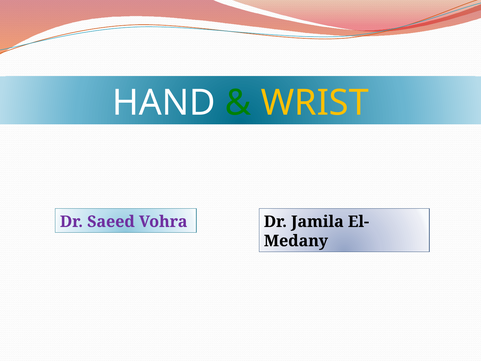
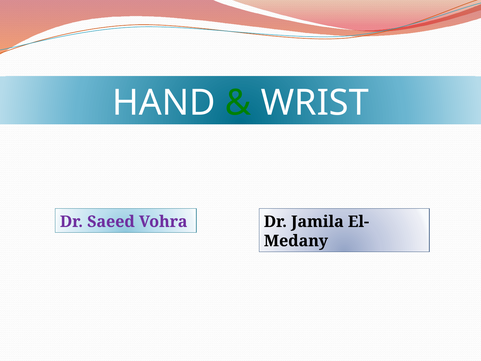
WRIST colour: yellow -> white
